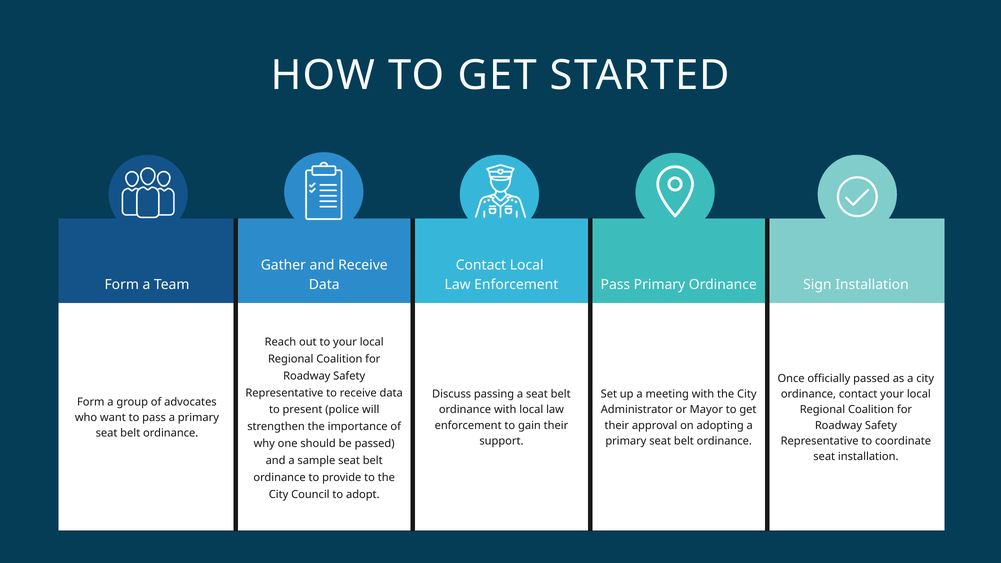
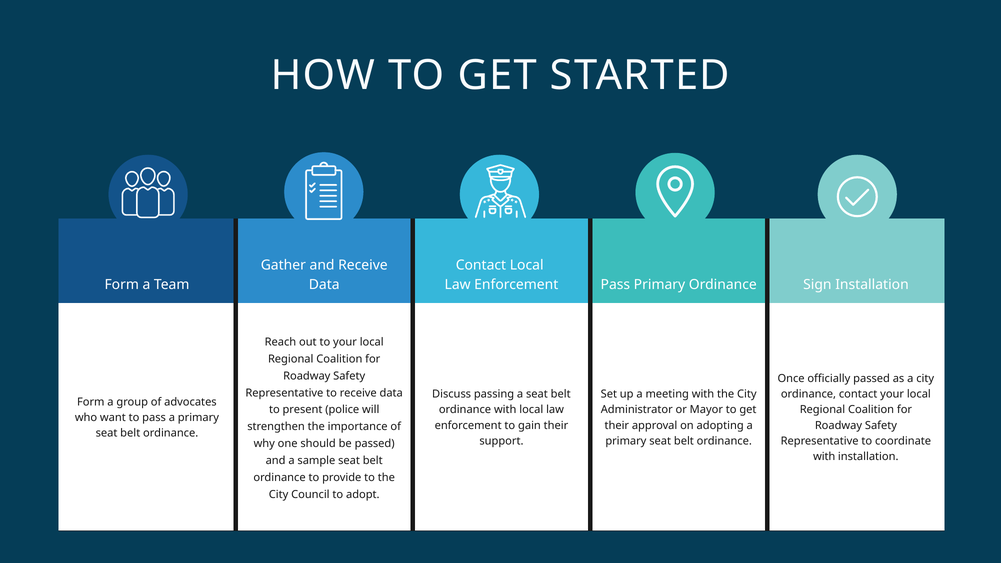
seat at (824, 457): seat -> with
